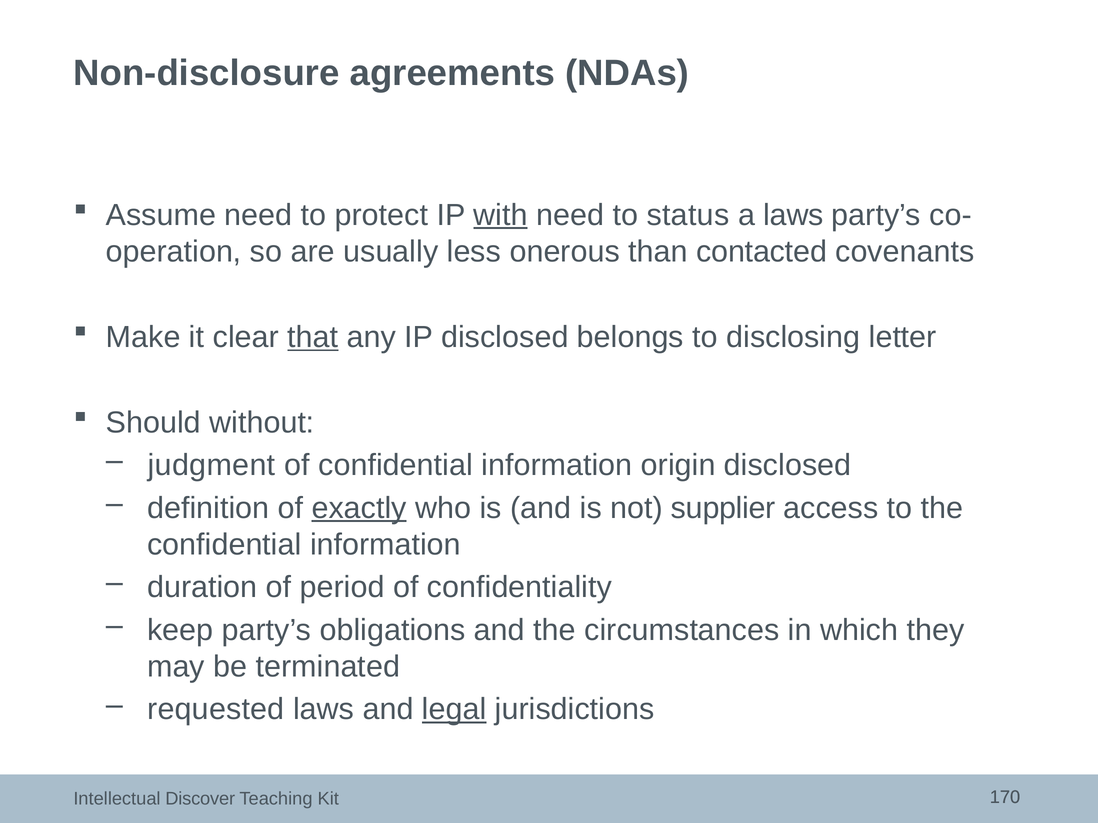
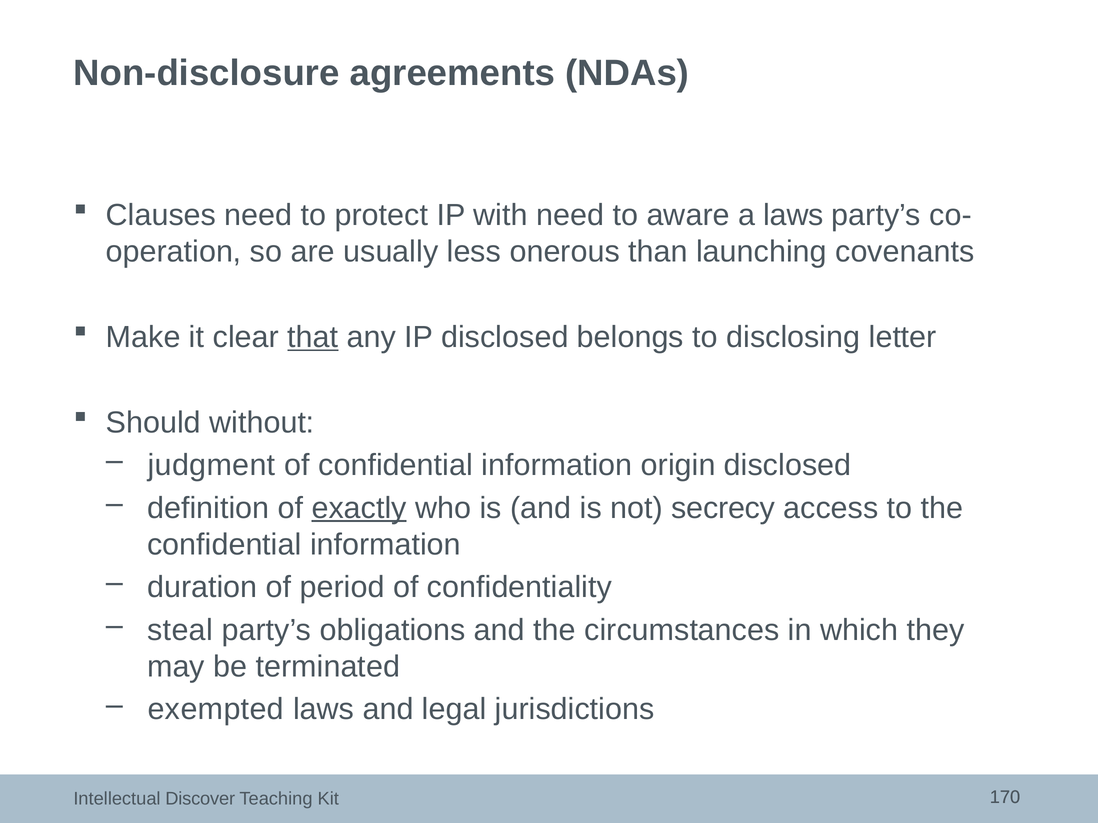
Assume: Assume -> Clauses
with underline: present -> none
status: status -> aware
contacted: contacted -> launching
supplier: supplier -> secrecy
keep: keep -> steal
requested: requested -> exempted
legal underline: present -> none
